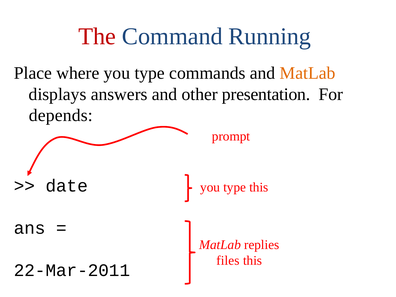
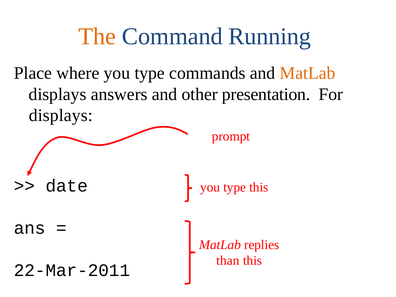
The colour: red -> orange
depends at (61, 115): depends -> displays
files: files -> than
